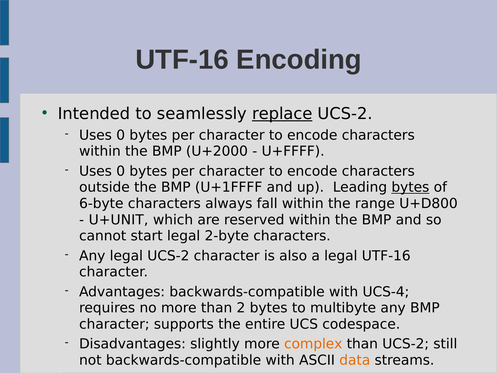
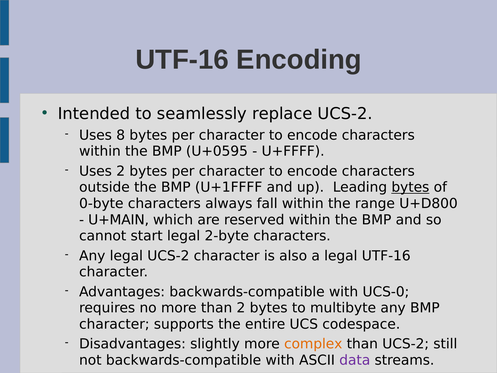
replace underline: present -> none
0 at (121, 135): 0 -> 8
U+2000: U+2000 -> U+0595
0 at (121, 171): 0 -> 2
6-byte: 6-byte -> 0-byte
U+UNIT: U+UNIT -> U+MAIN
UCS-4: UCS-4 -> UCS-0
data colour: orange -> purple
